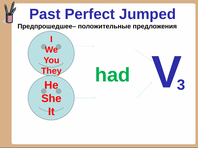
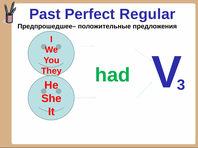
Jumped: Jumped -> Regular
